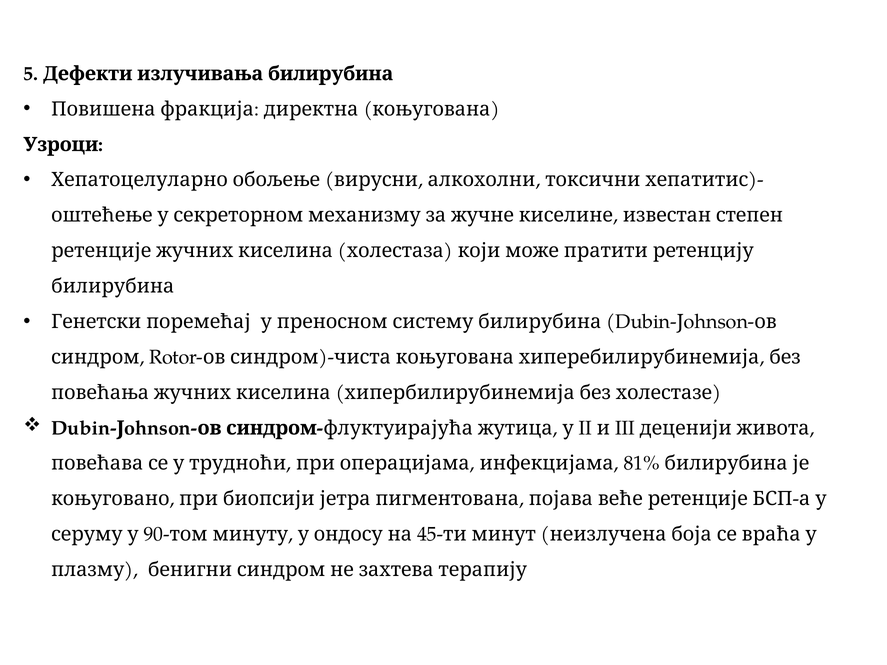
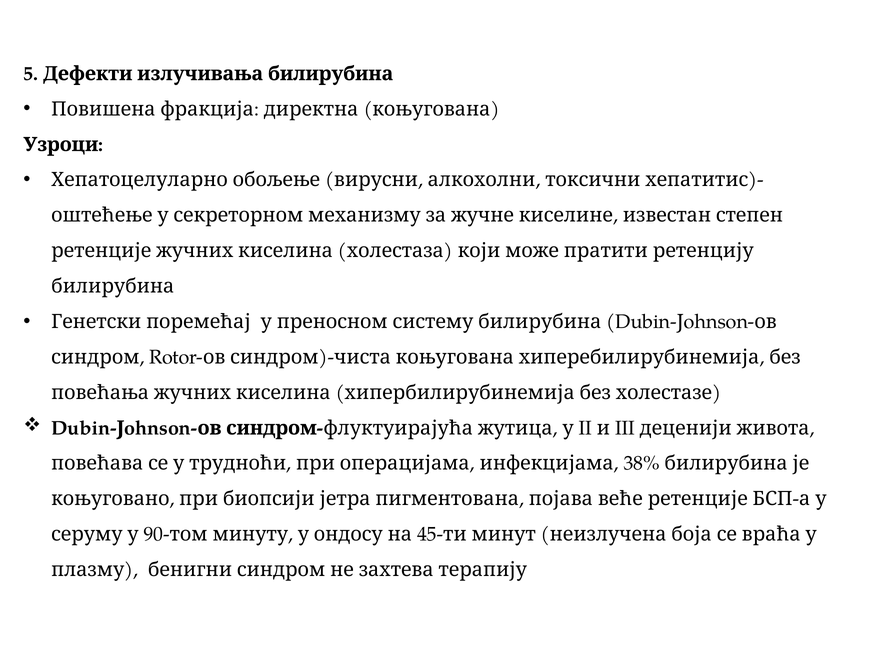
81%: 81% -> 38%
